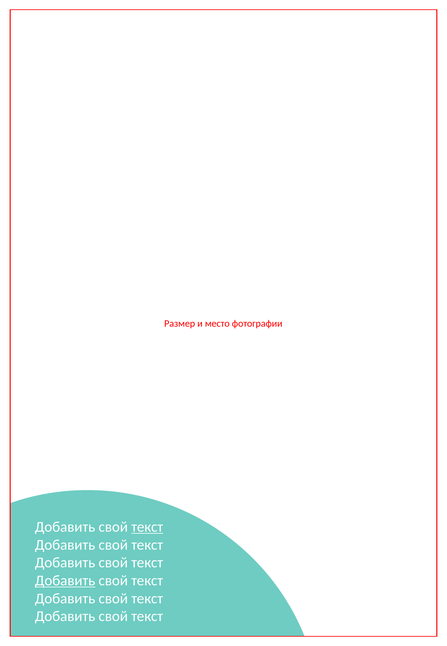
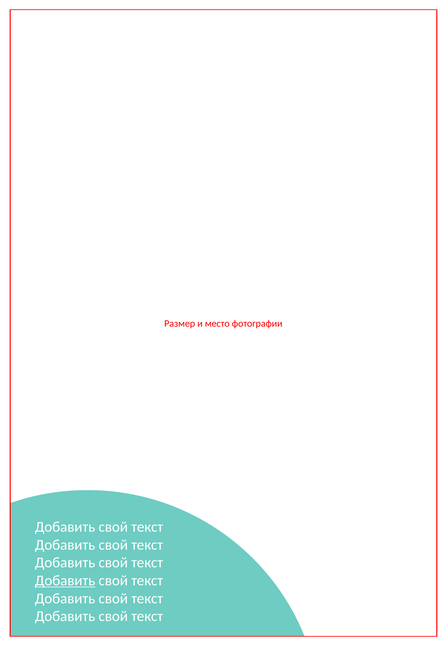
текст at (147, 527) underline: present -> none
